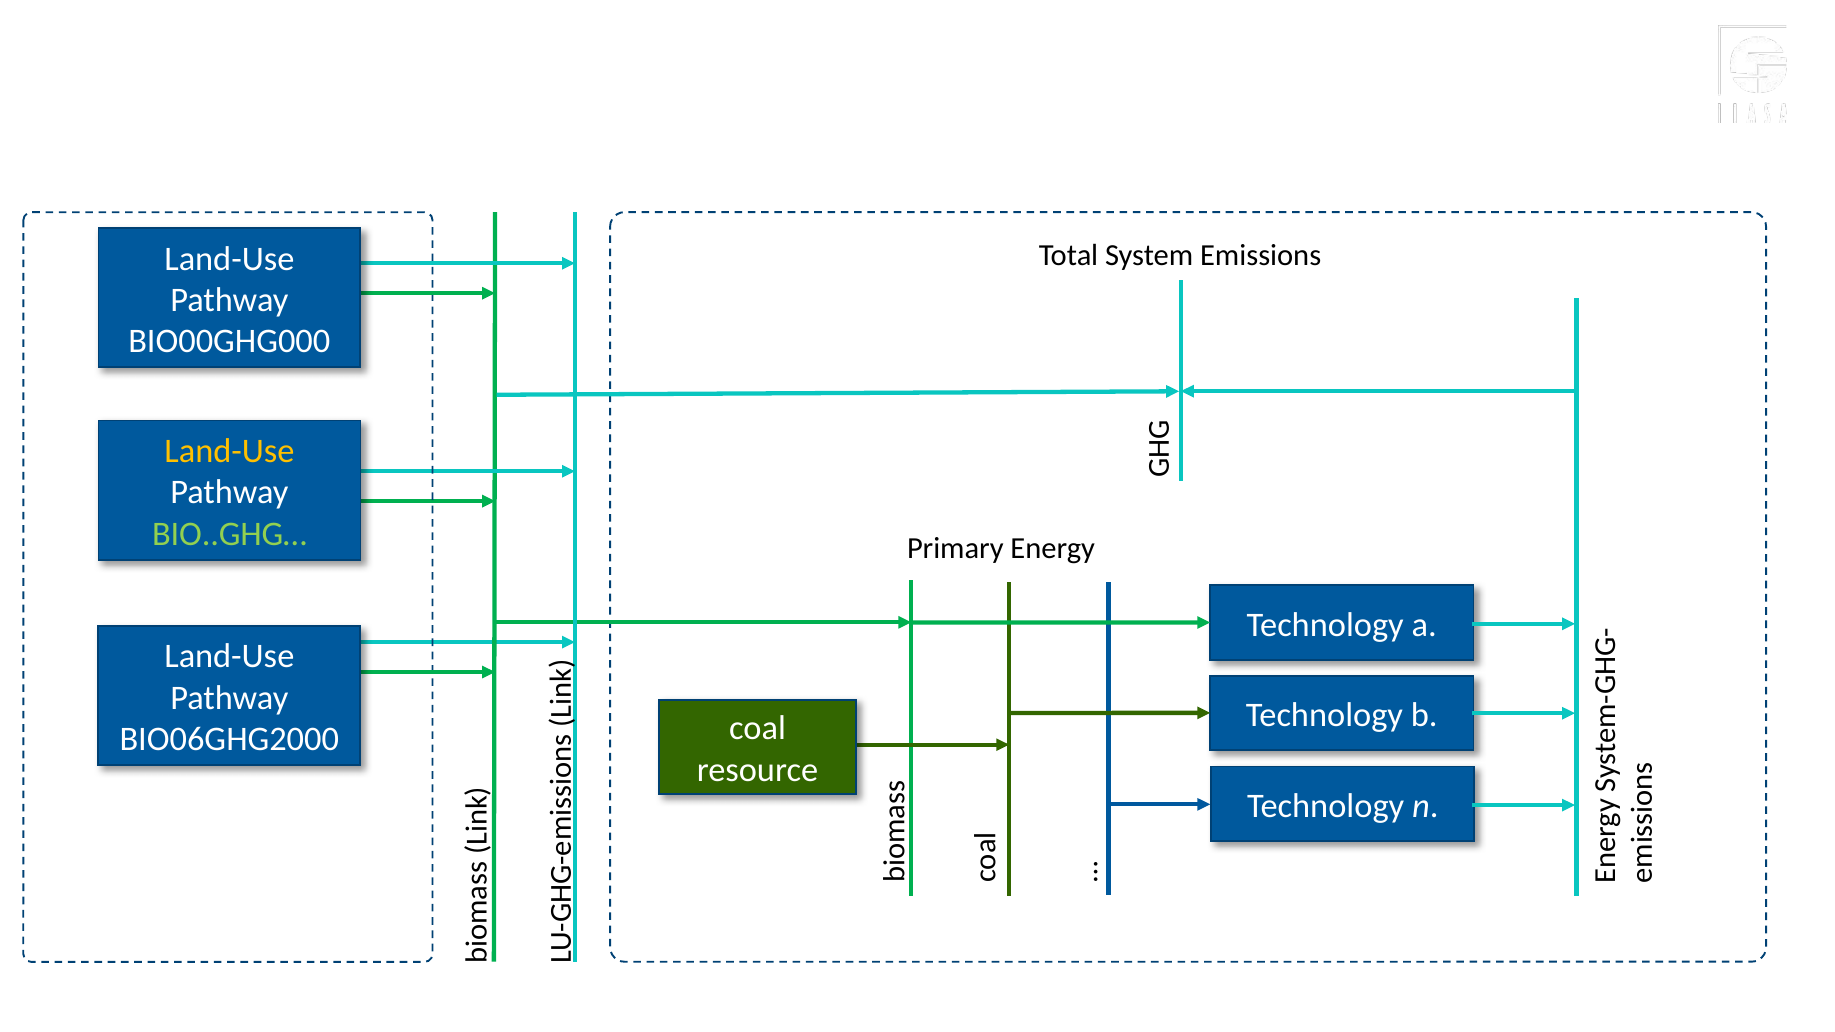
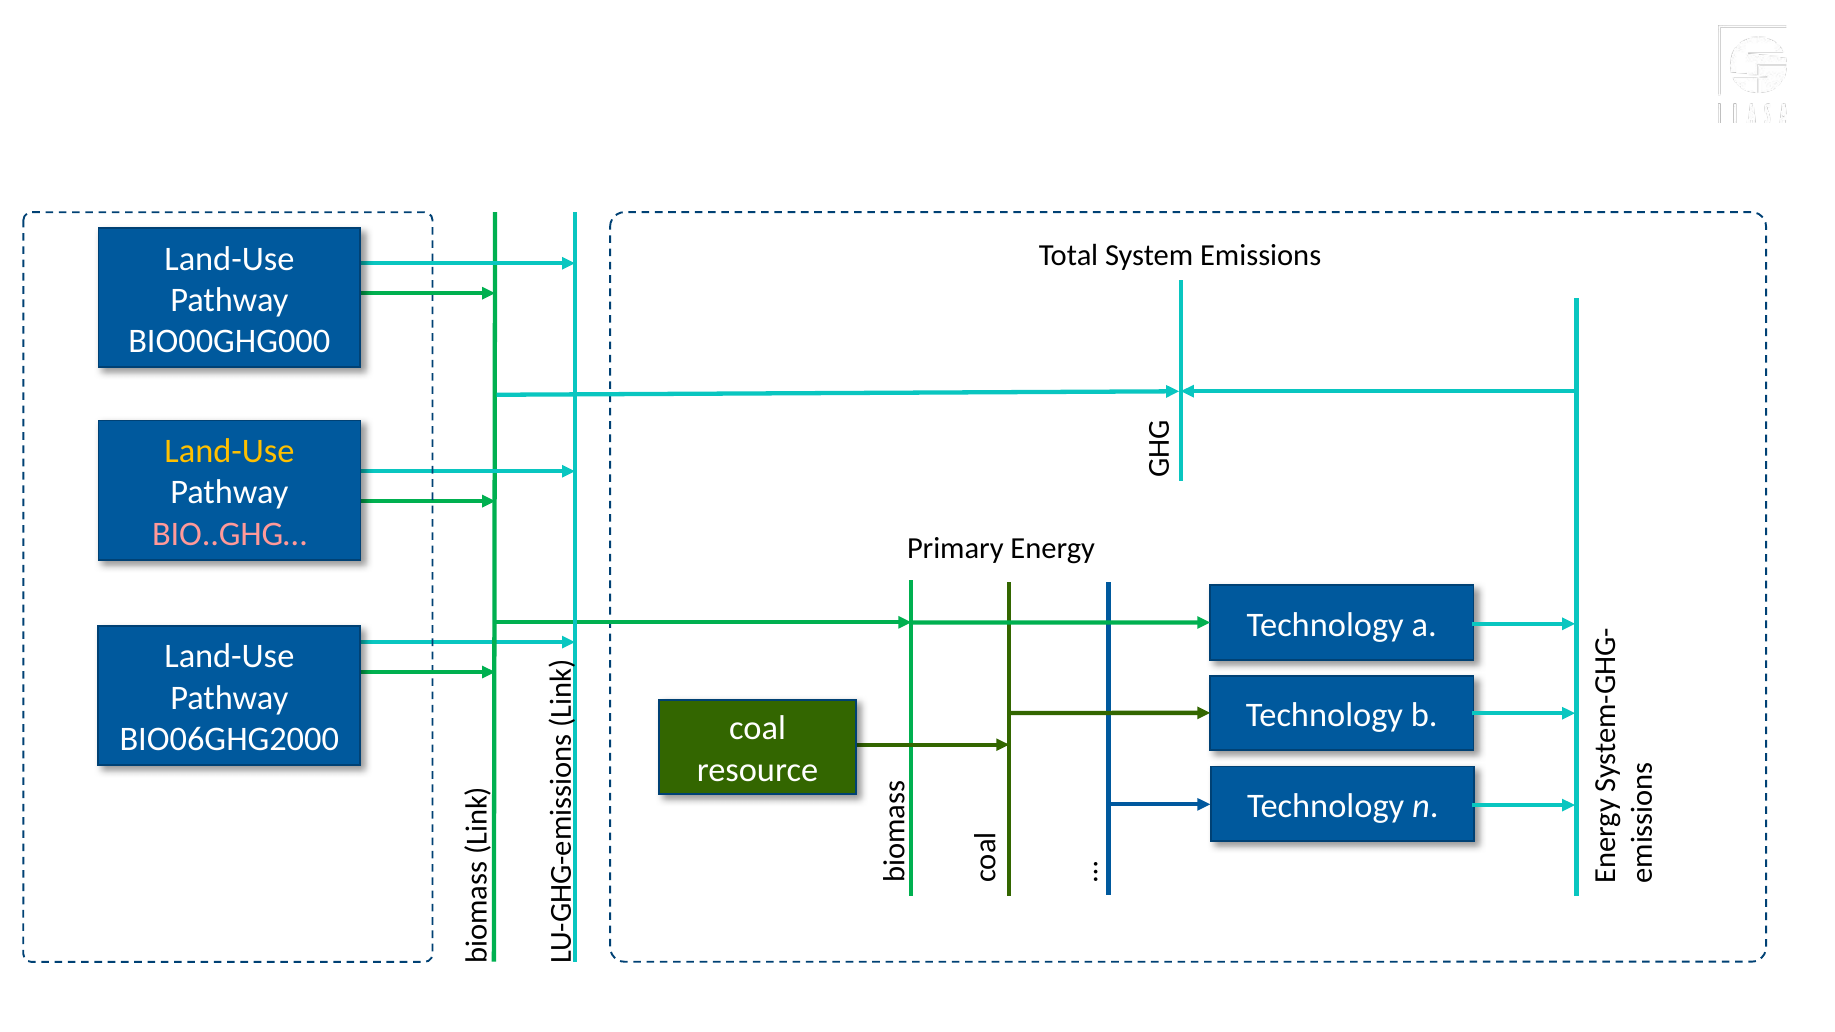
BIO..GHG… colour: light green -> pink
